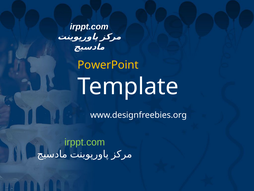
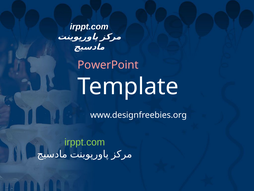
PowerPoint colour: yellow -> pink
